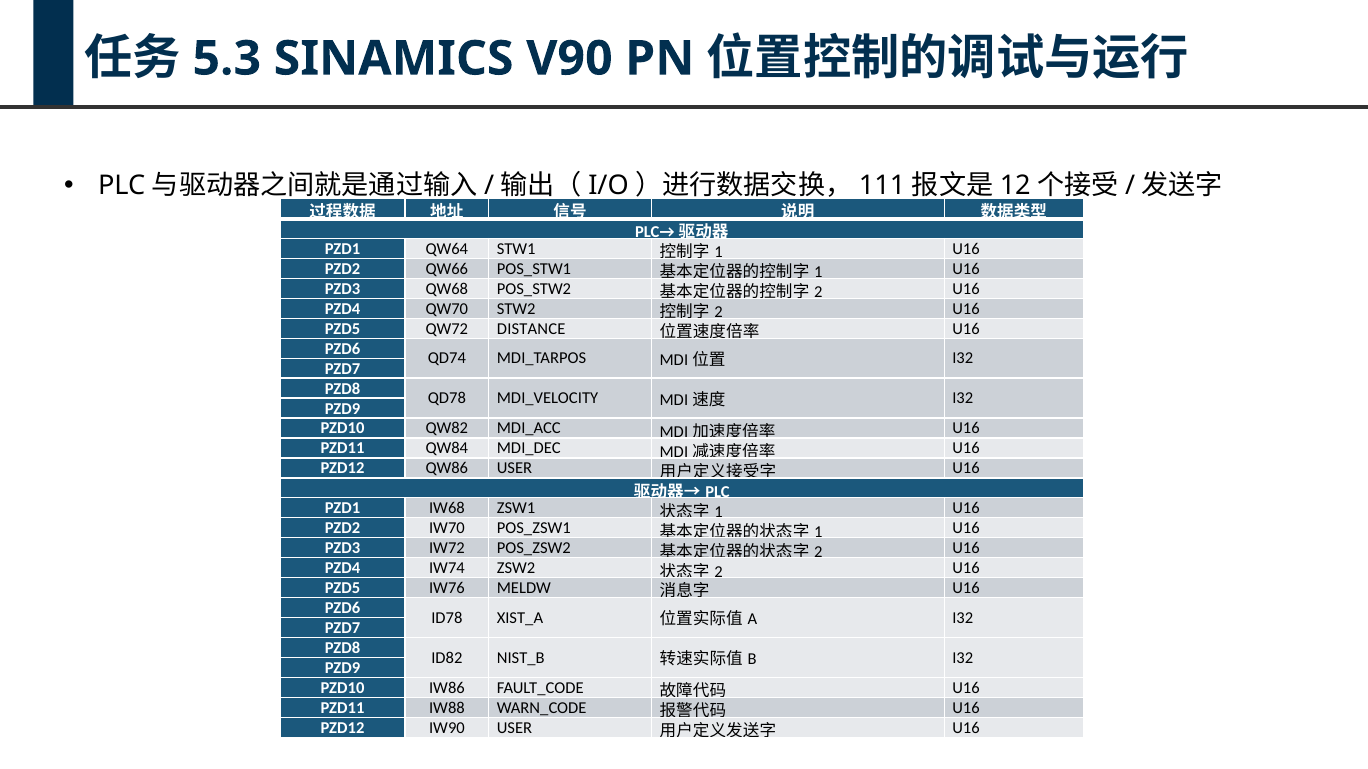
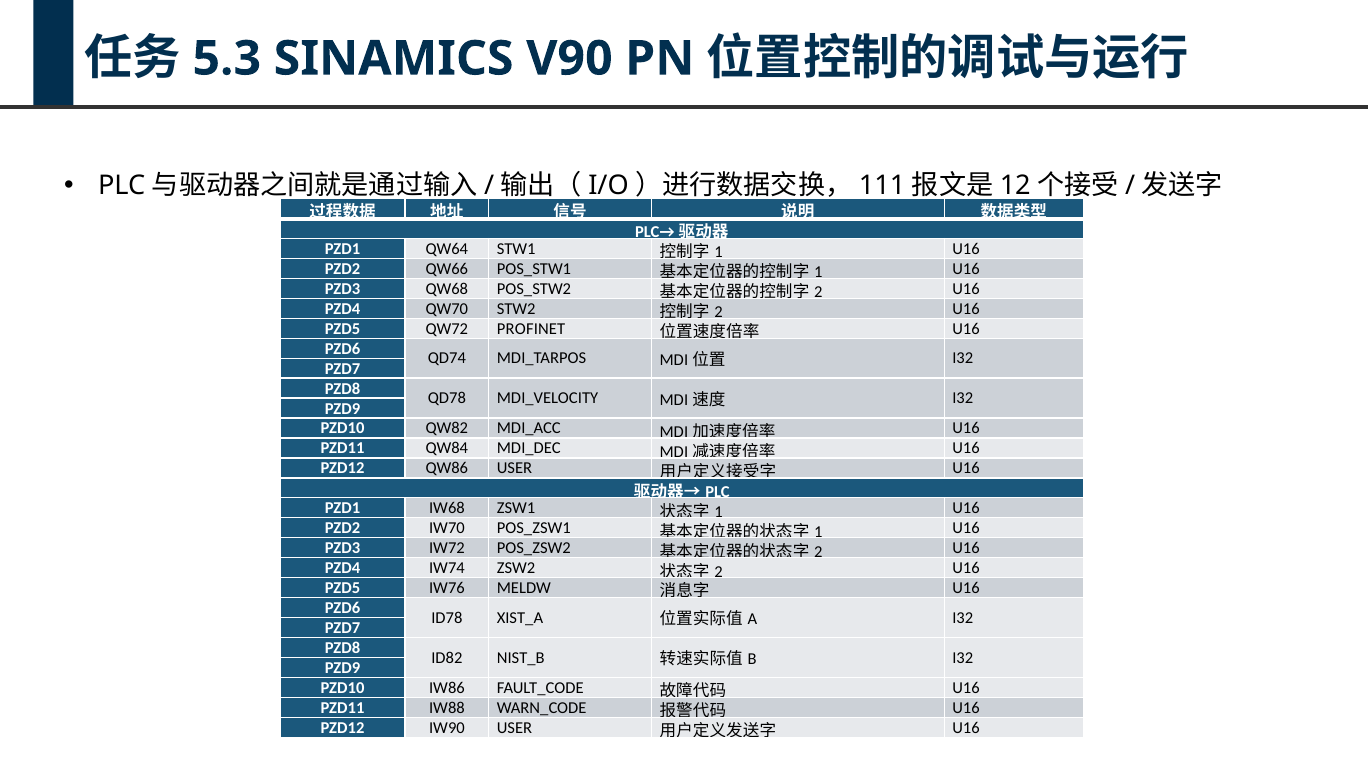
DISTANCE: DISTANCE -> PROFINET
